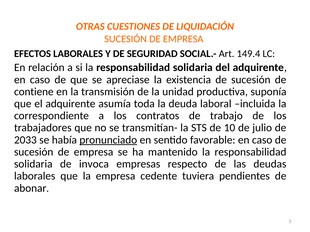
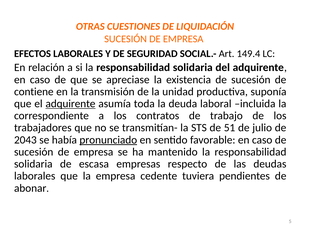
adquirente at (70, 104) underline: none -> present
10: 10 -> 51
2033: 2033 -> 2043
invoca: invoca -> escasa
